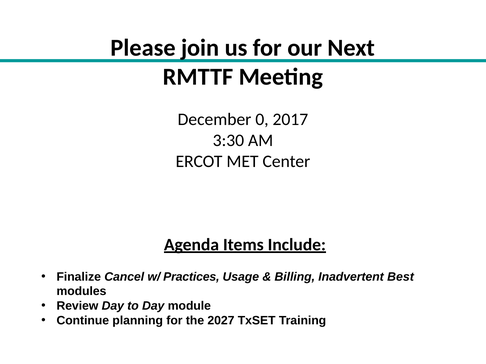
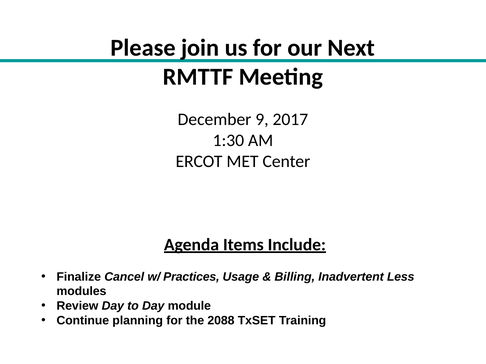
0: 0 -> 9
3:30: 3:30 -> 1:30
Best: Best -> Less
2027: 2027 -> 2088
